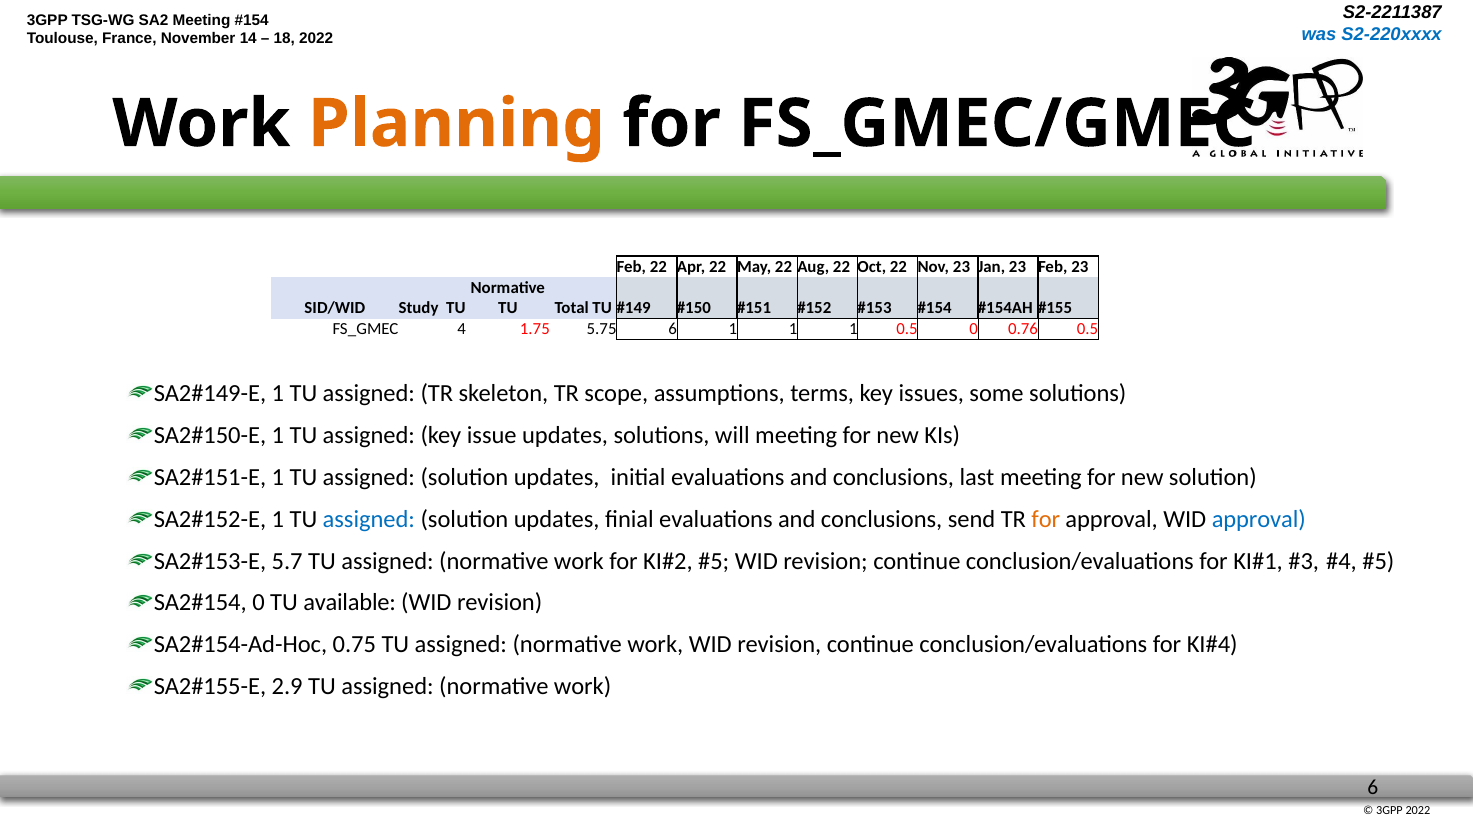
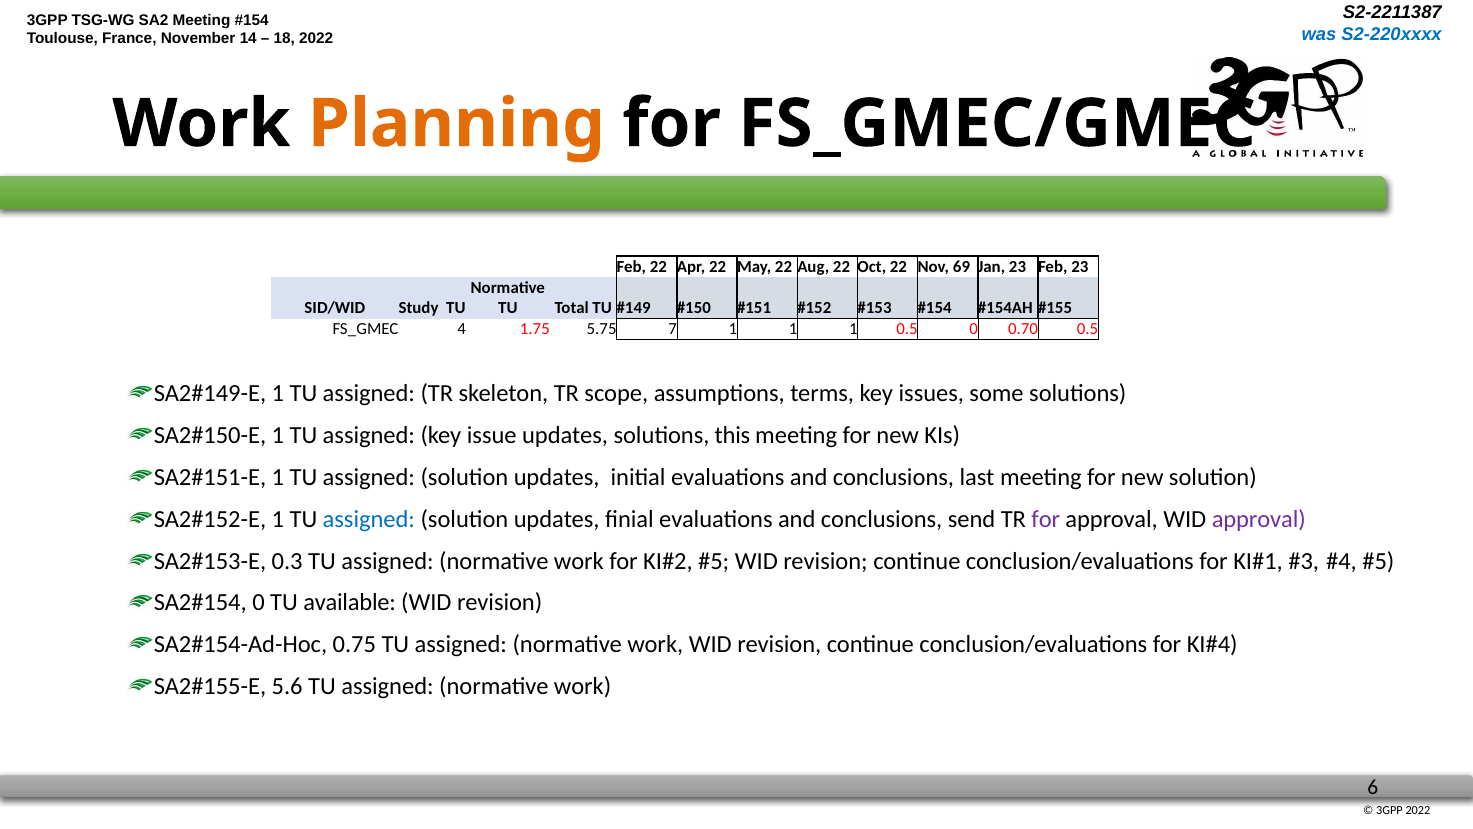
Nov 23: 23 -> 69
5.75 6: 6 -> 7
0.76: 0.76 -> 0.70
will: will -> this
for at (1046, 519) colour: orange -> purple
approval at (1259, 519) colour: blue -> purple
5.7: 5.7 -> 0.3
2.9: 2.9 -> 5.6
